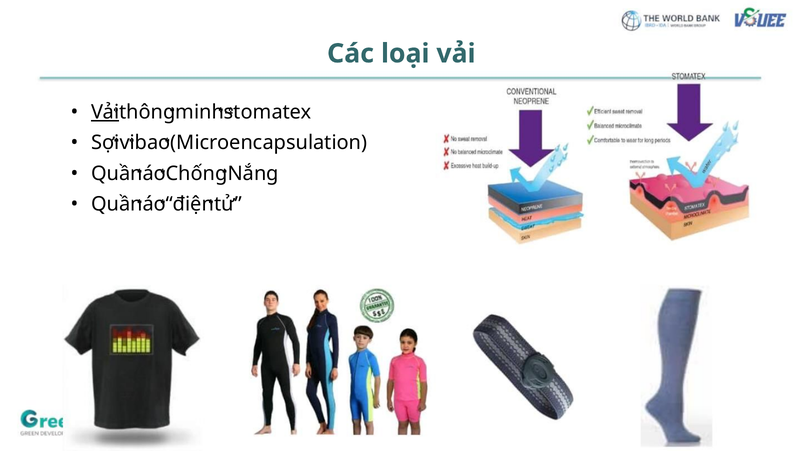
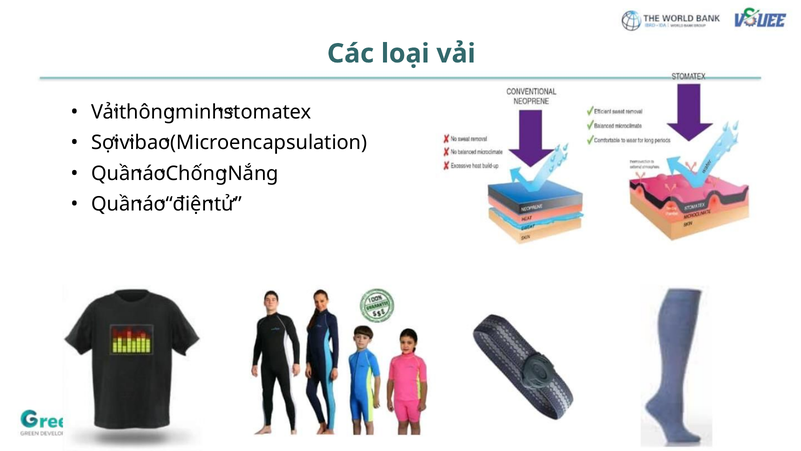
Vải at (105, 112) underline: present -> none
